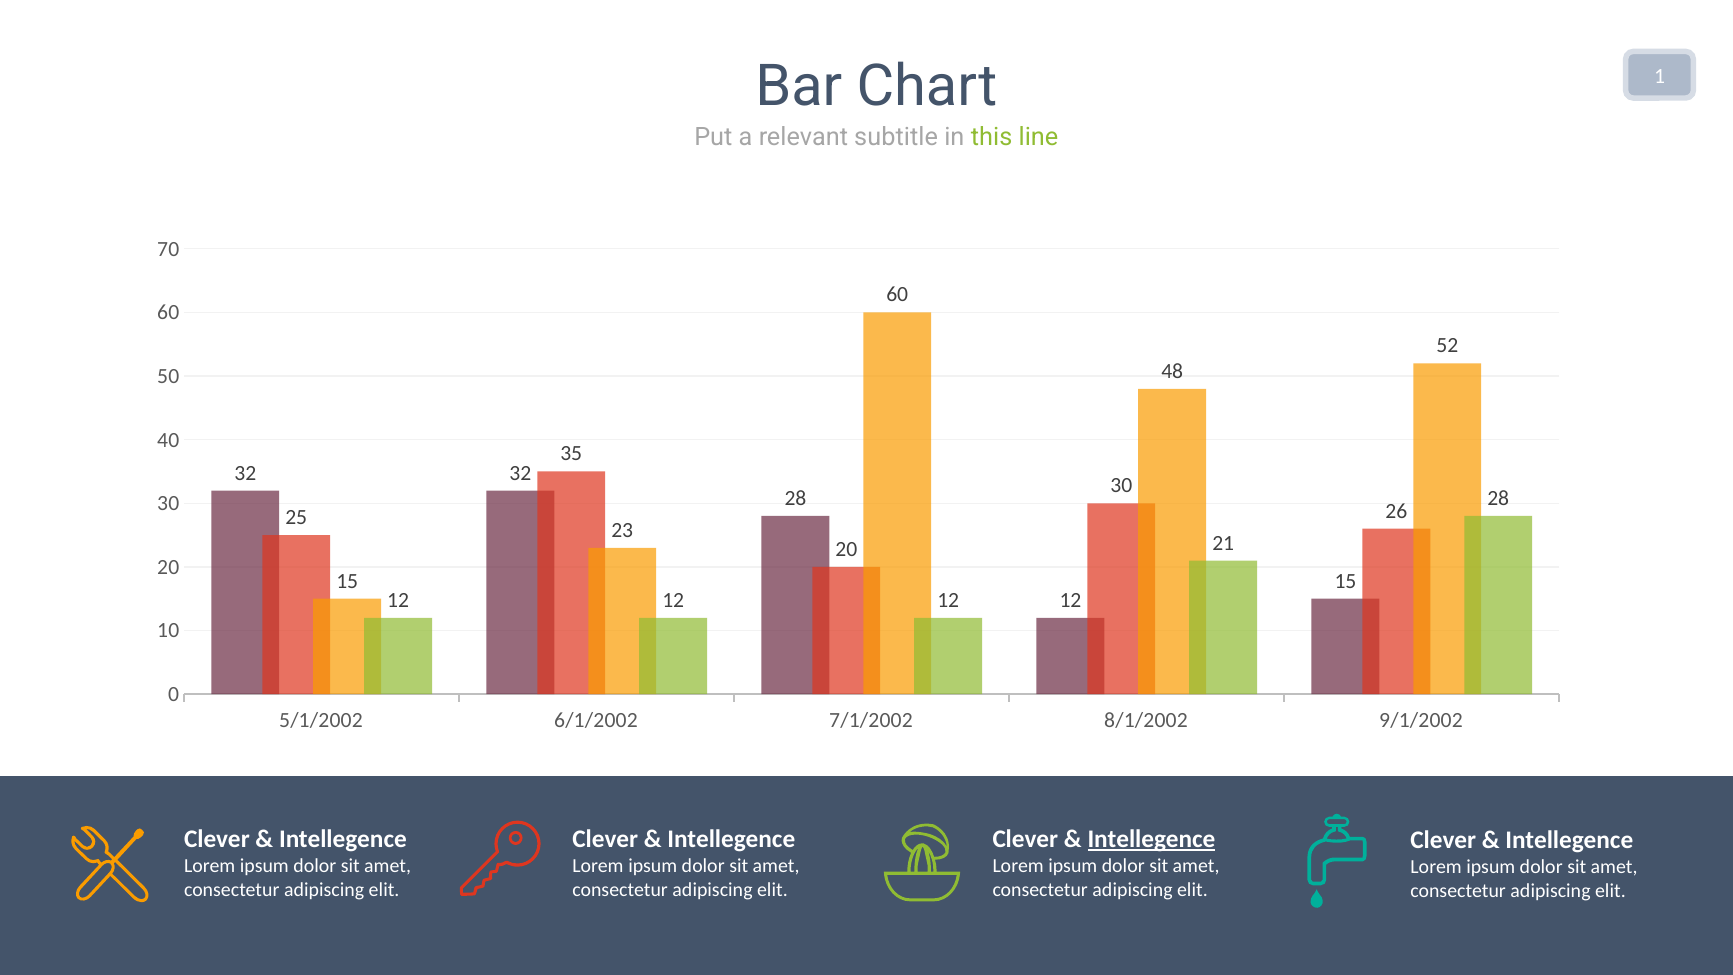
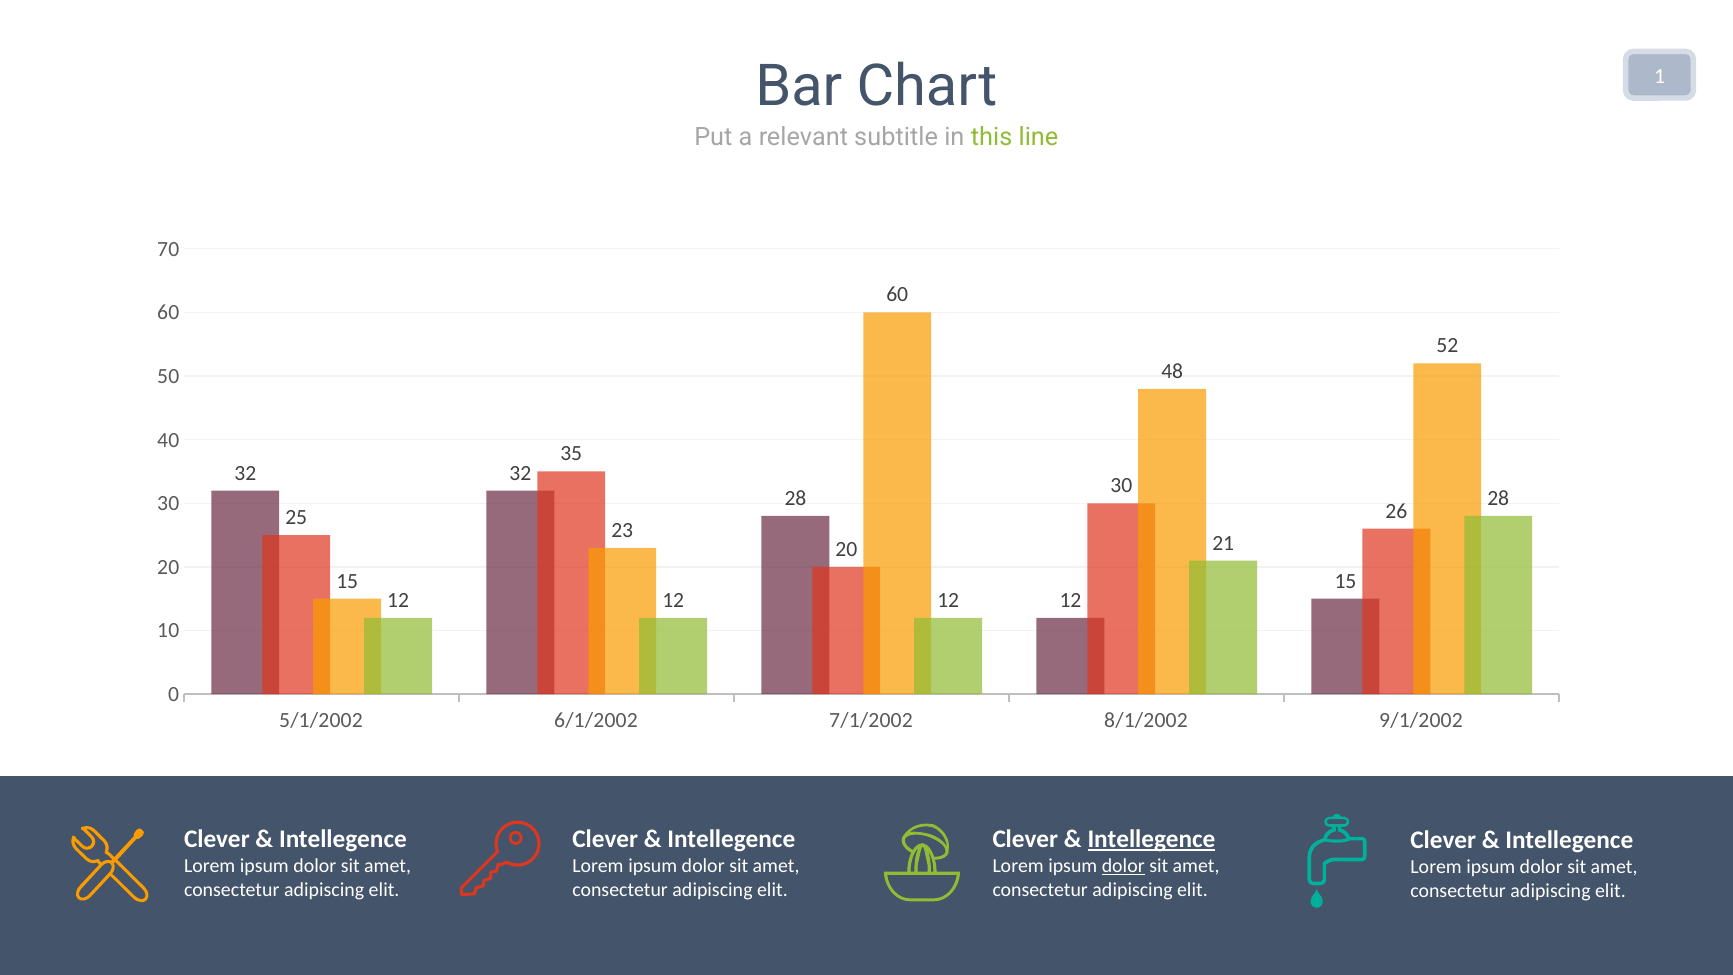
dolor at (1123, 865) underline: none -> present
